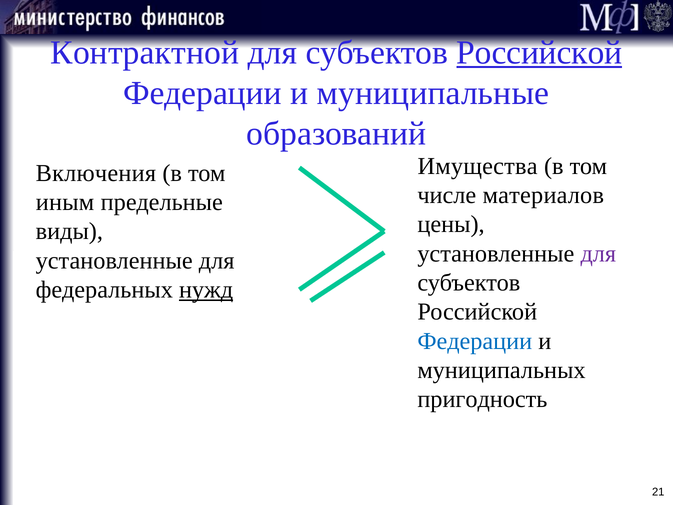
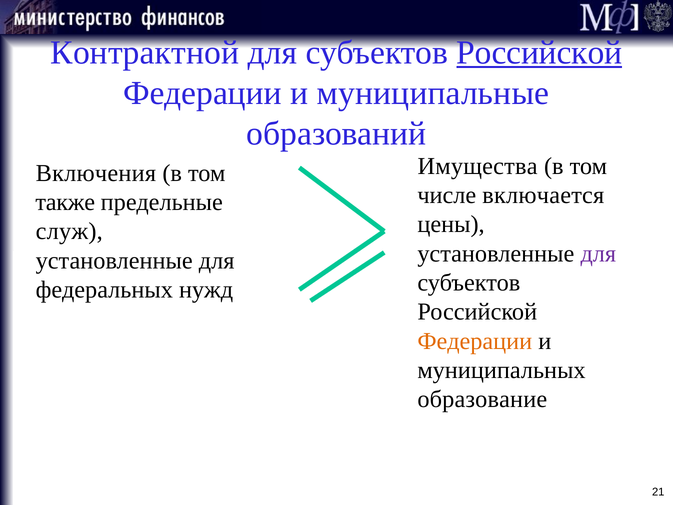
материалов: материалов -> включается
иным: иным -> также
виды: виды -> служ
нужд underline: present -> none
Федерации at (475, 341) colour: blue -> orange
пригодность: пригодность -> образование
